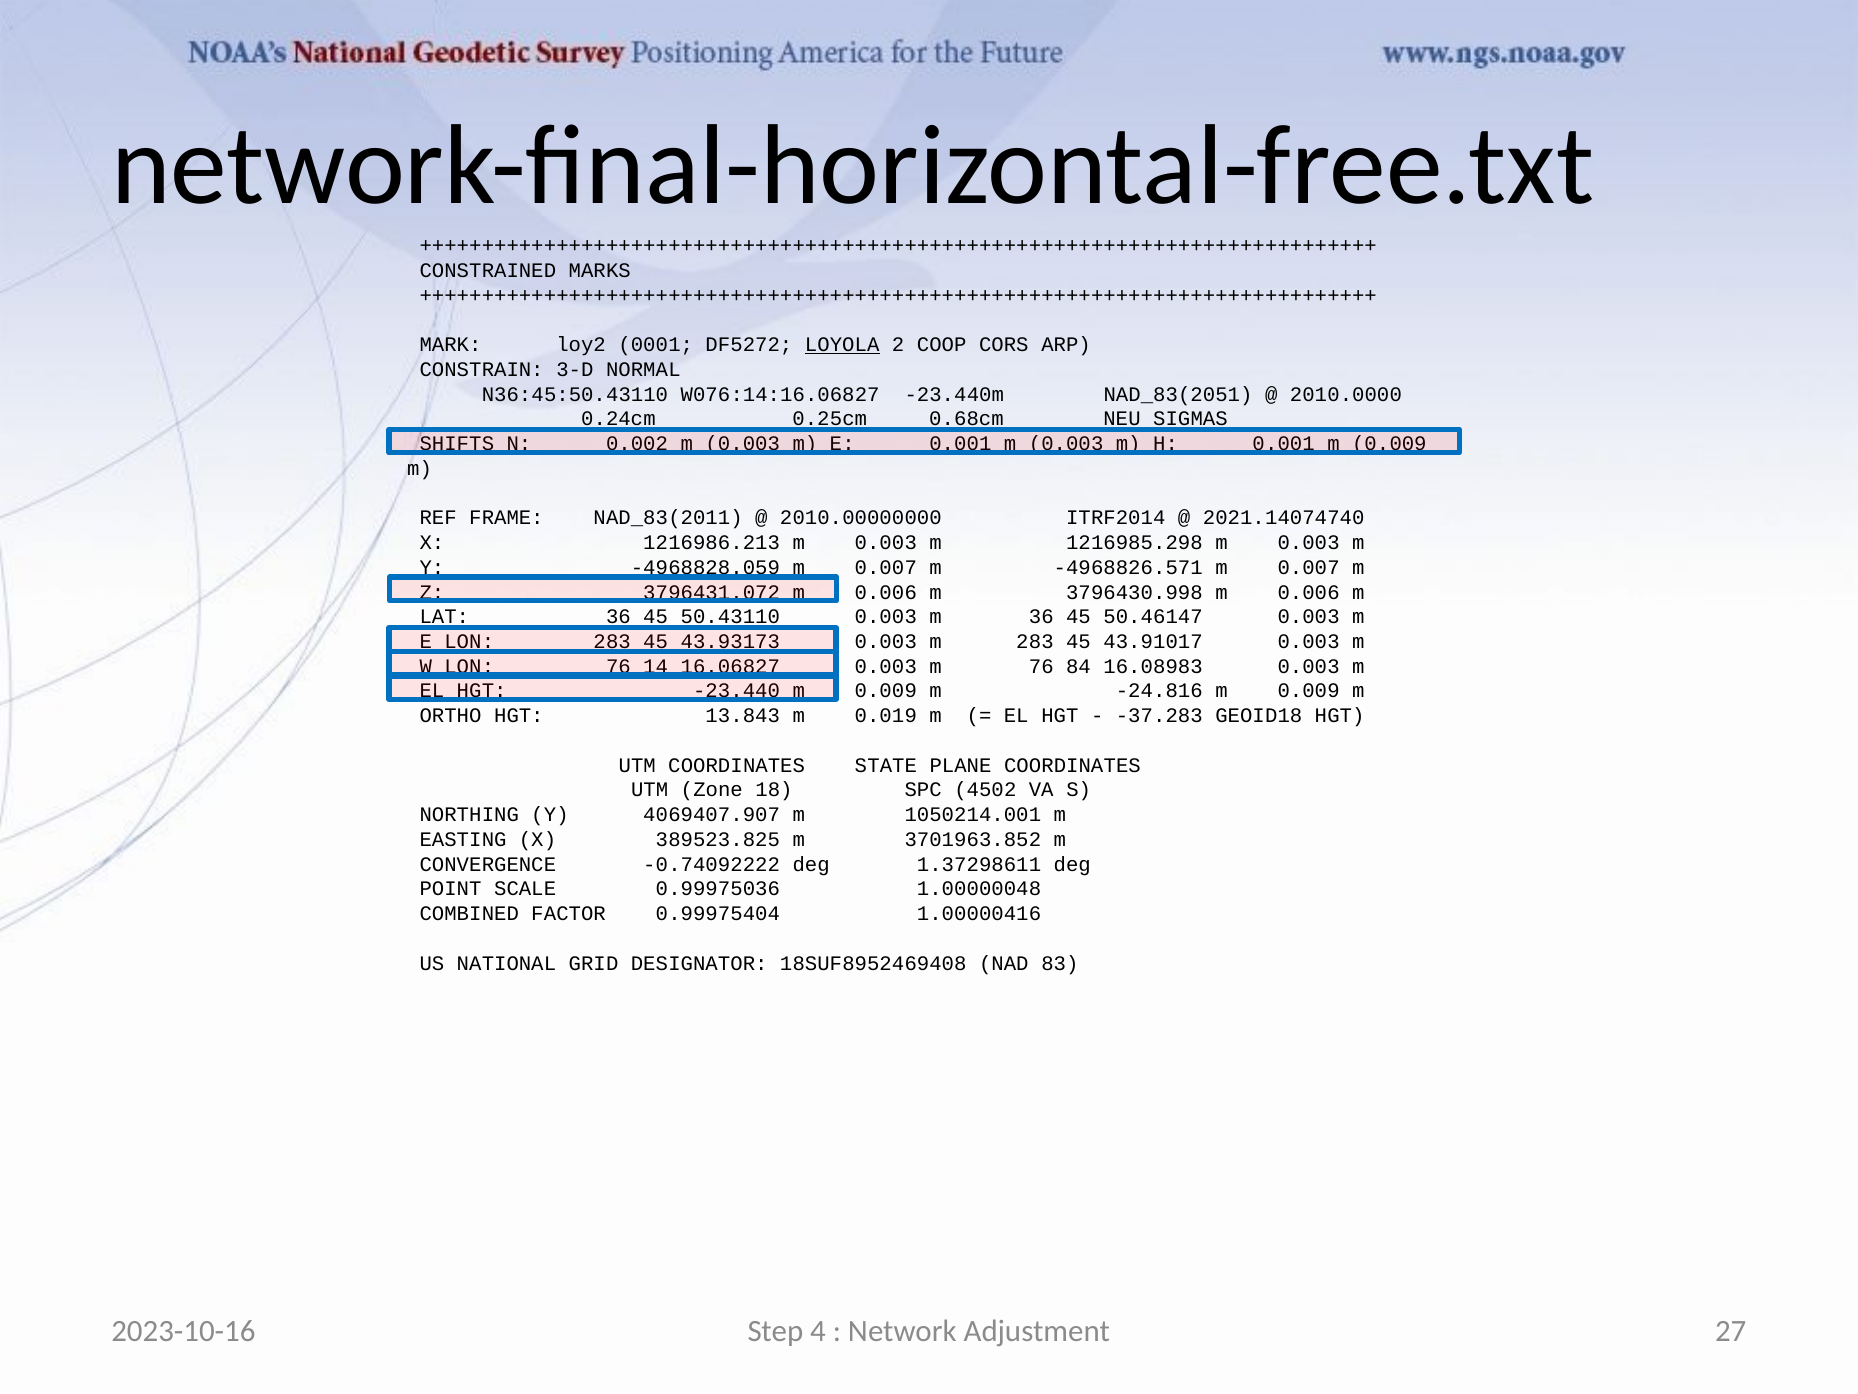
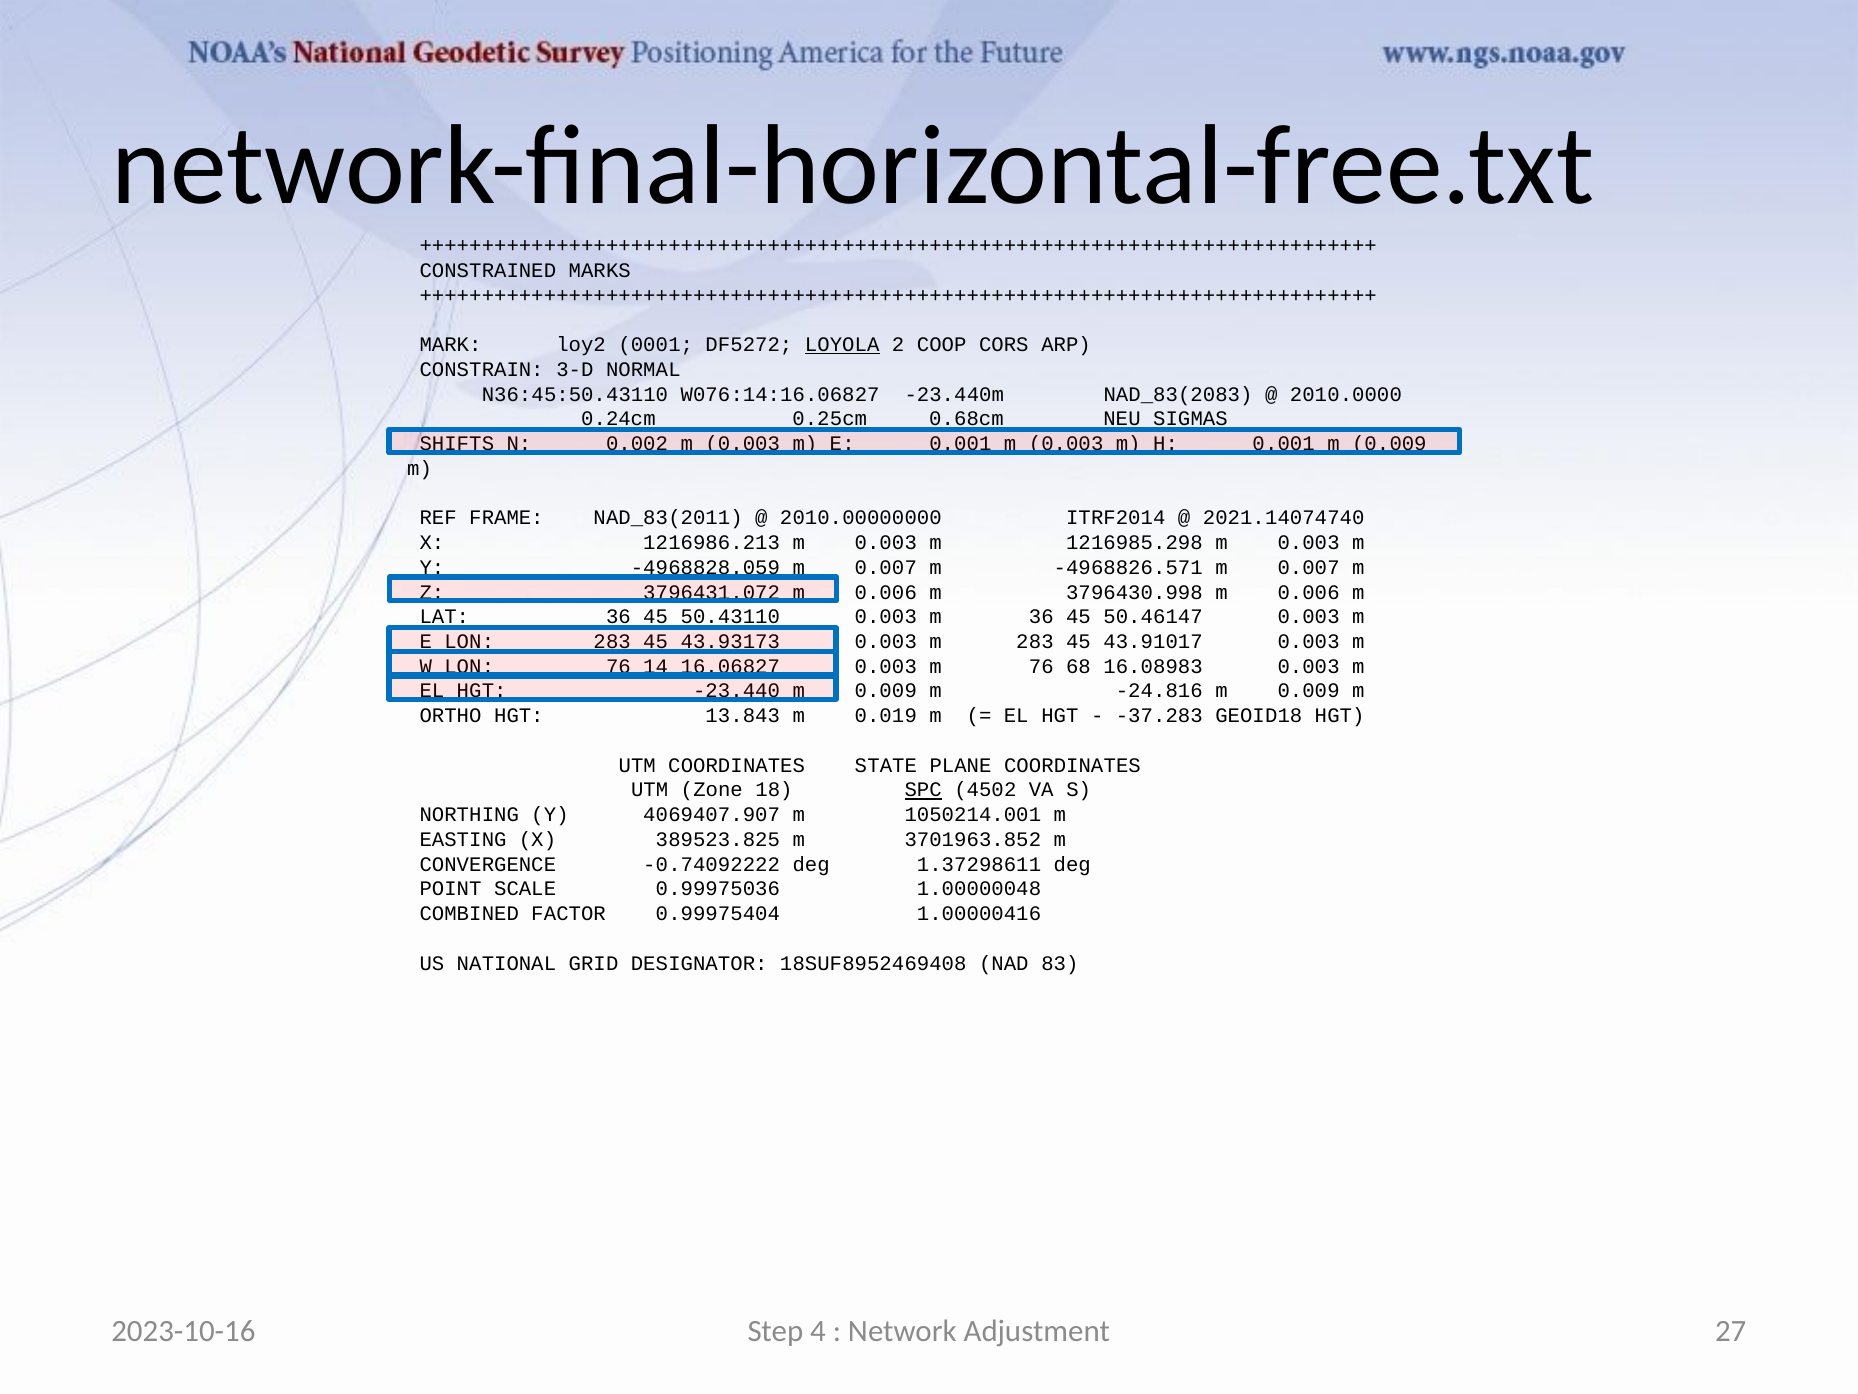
NAD_83(2051: NAD_83(2051 -> NAD_83(2083
84: 84 -> 68
SPC underline: none -> present
